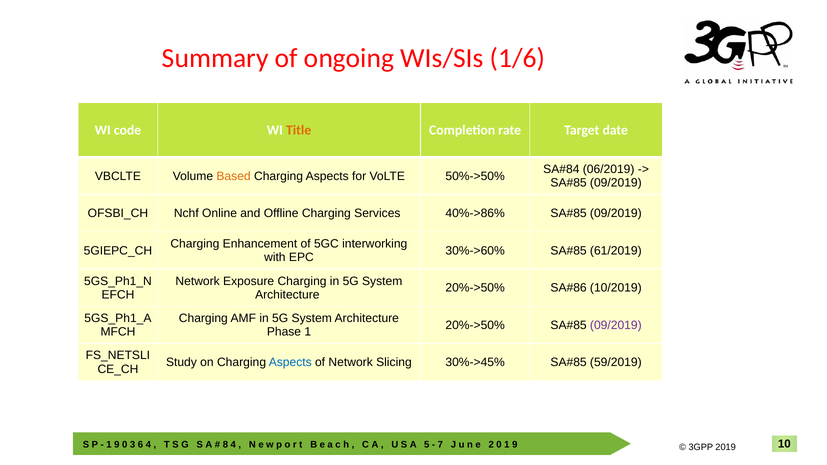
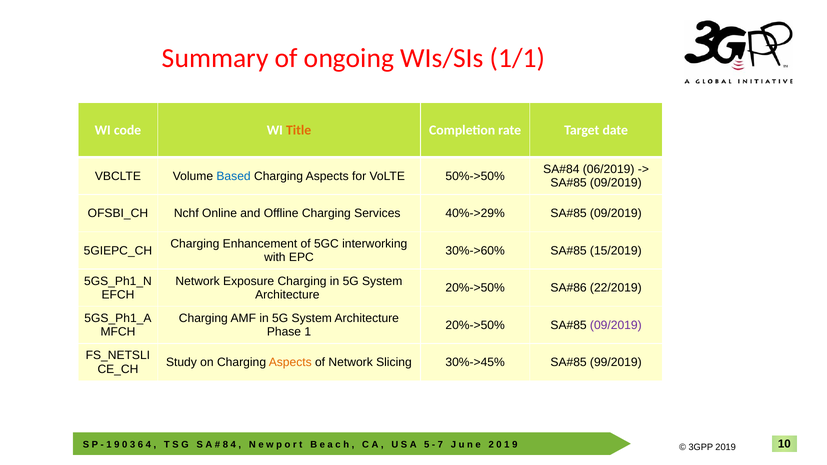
1/6: 1/6 -> 1/1
Based colour: orange -> blue
40%->86%: 40%->86% -> 40%->29%
61/2019: 61/2019 -> 15/2019
10/2019: 10/2019 -> 22/2019
Aspects at (290, 362) colour: blue -> orange
59/2019: 59/2019 -> 99/2019
